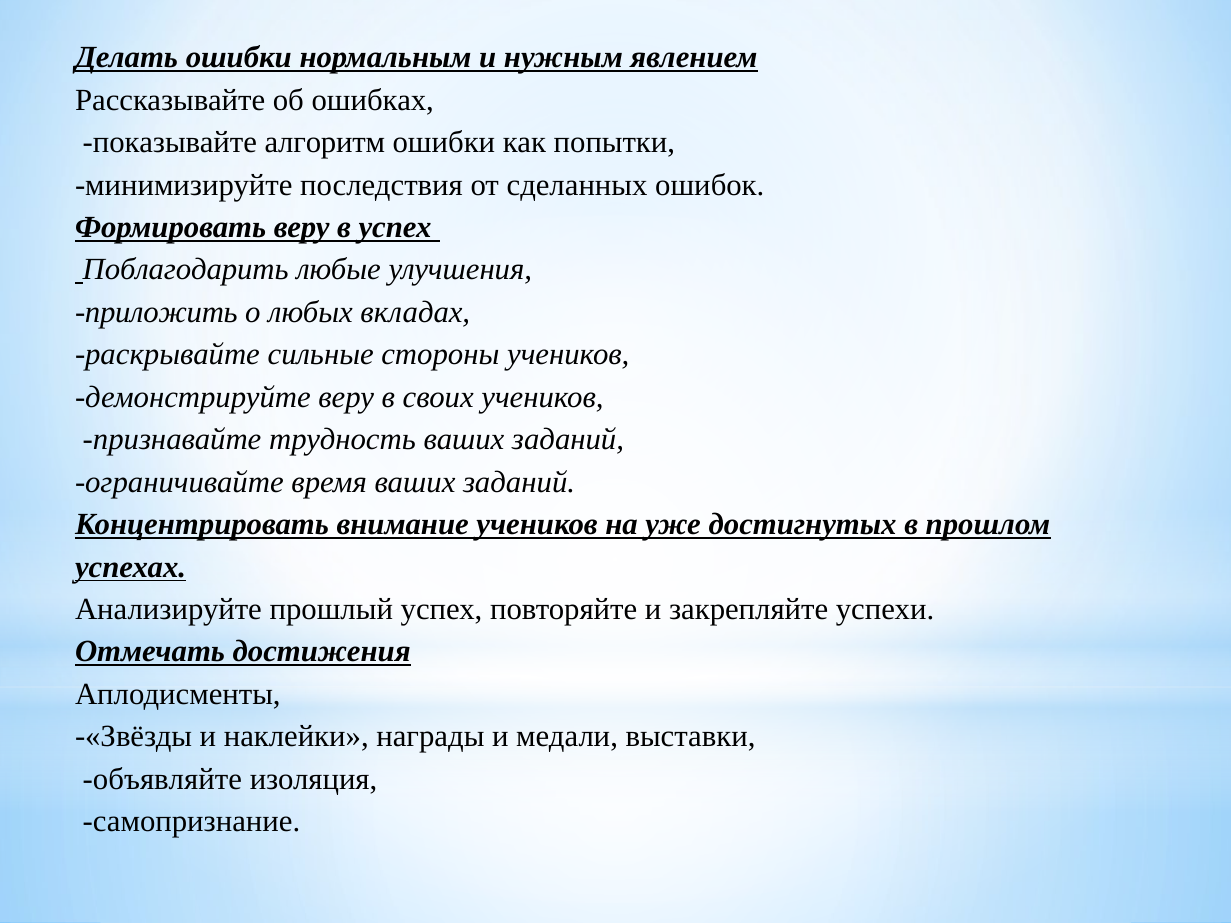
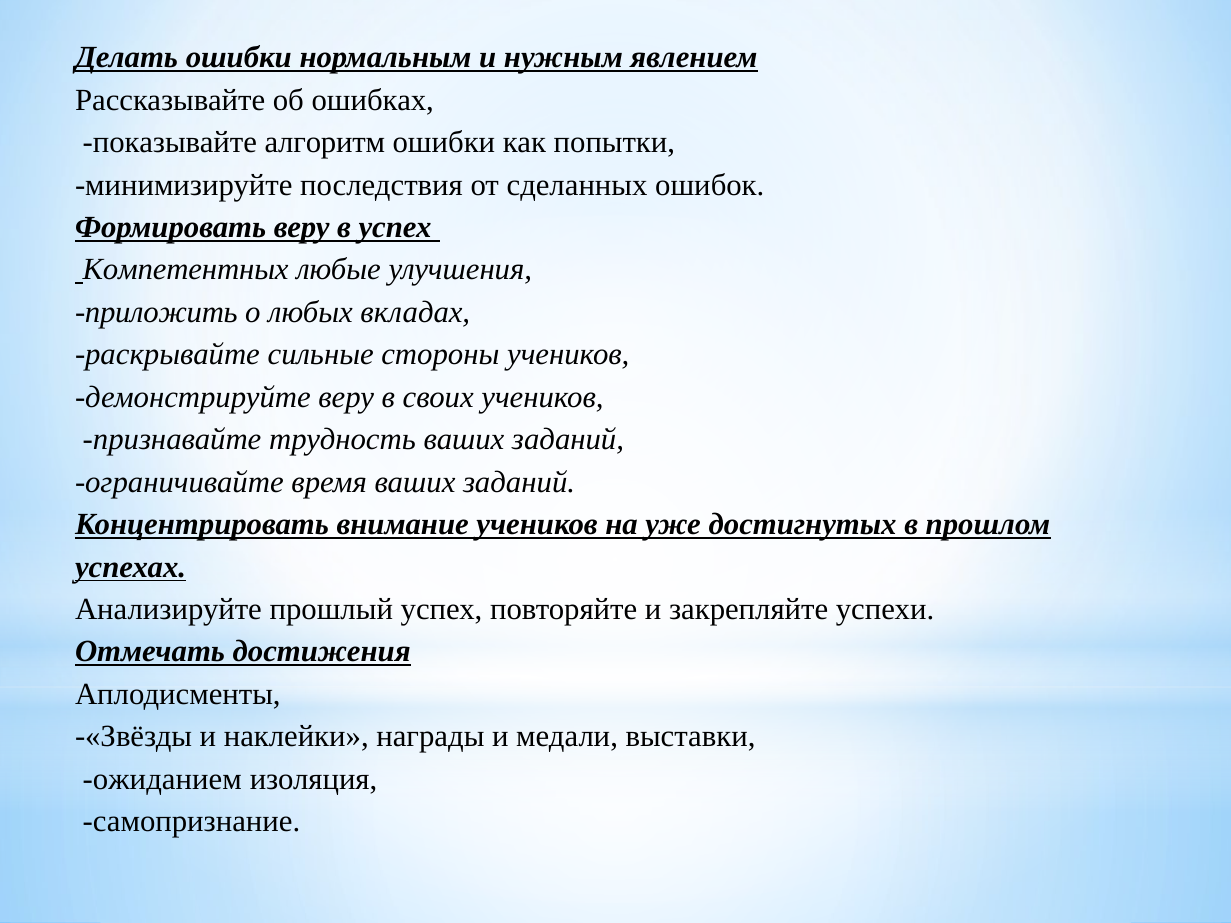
Поблагодарить: Поблагодарить -> Компетентных
объявляйте: объявляйте -> ожиданием
